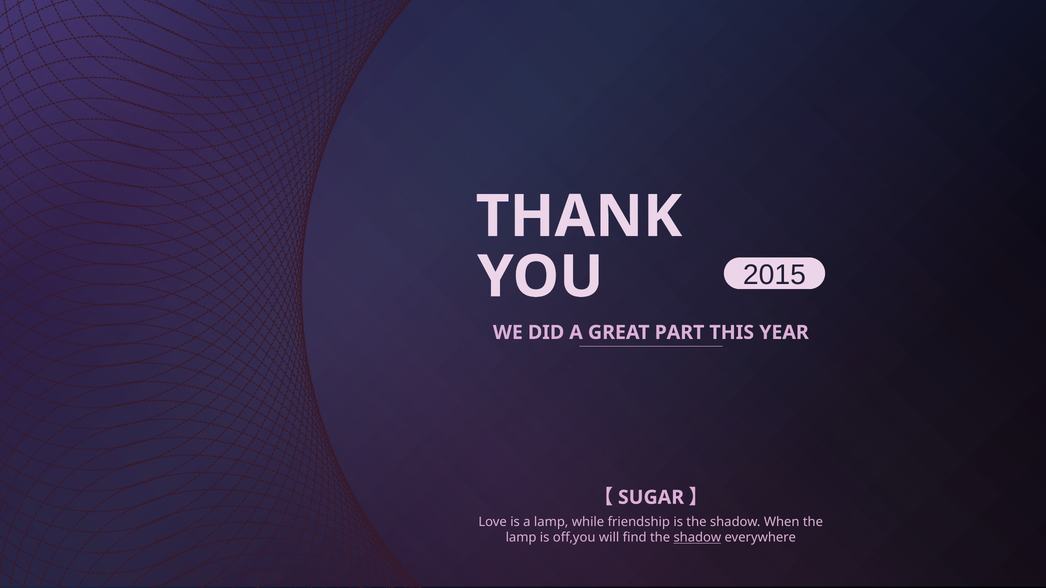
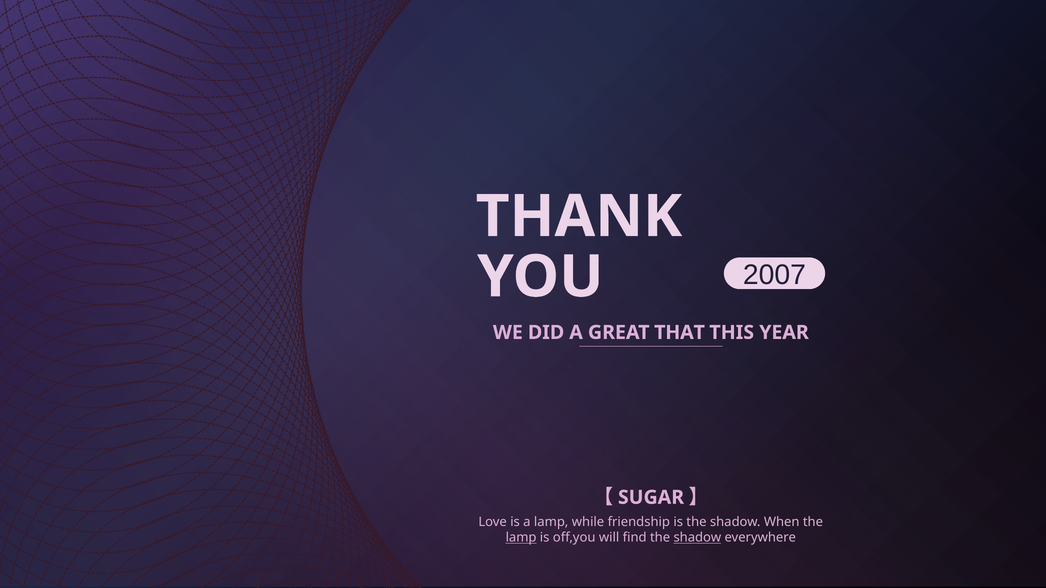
2015: 2015 -> 2007
PART: PART -> THAT
lamp at (521, 538) underline: none -> present
